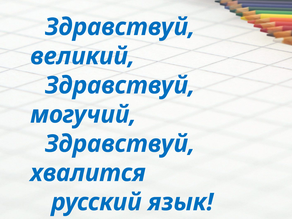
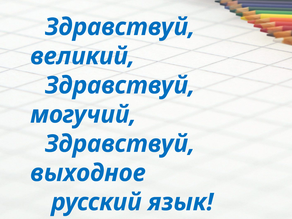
хвалится: хвалится -> выходное
